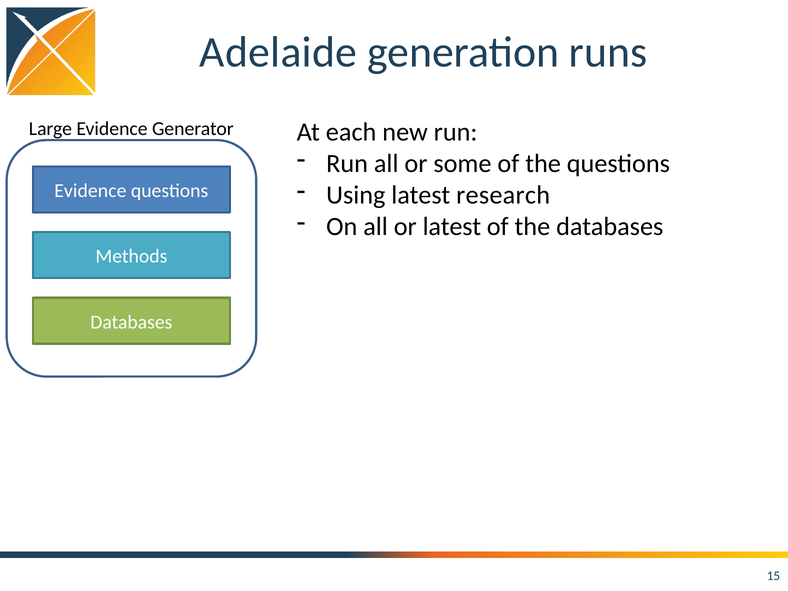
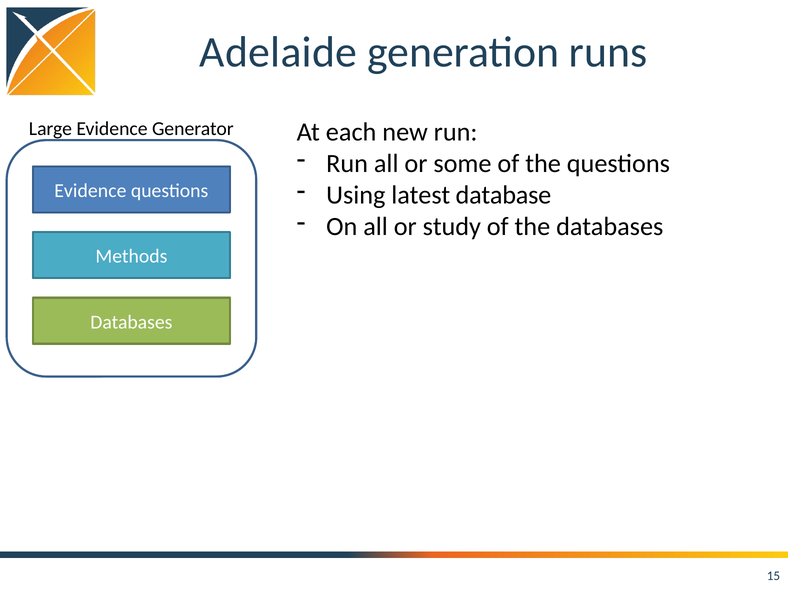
research: research -> database
or latest: latest -> study
